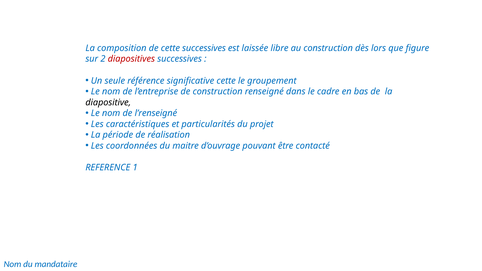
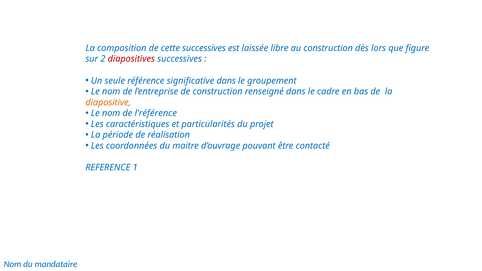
significative cette: cette -> dans
diapositive colour: black -> orange
l’renseigné: l’renseigné -> l’référence
